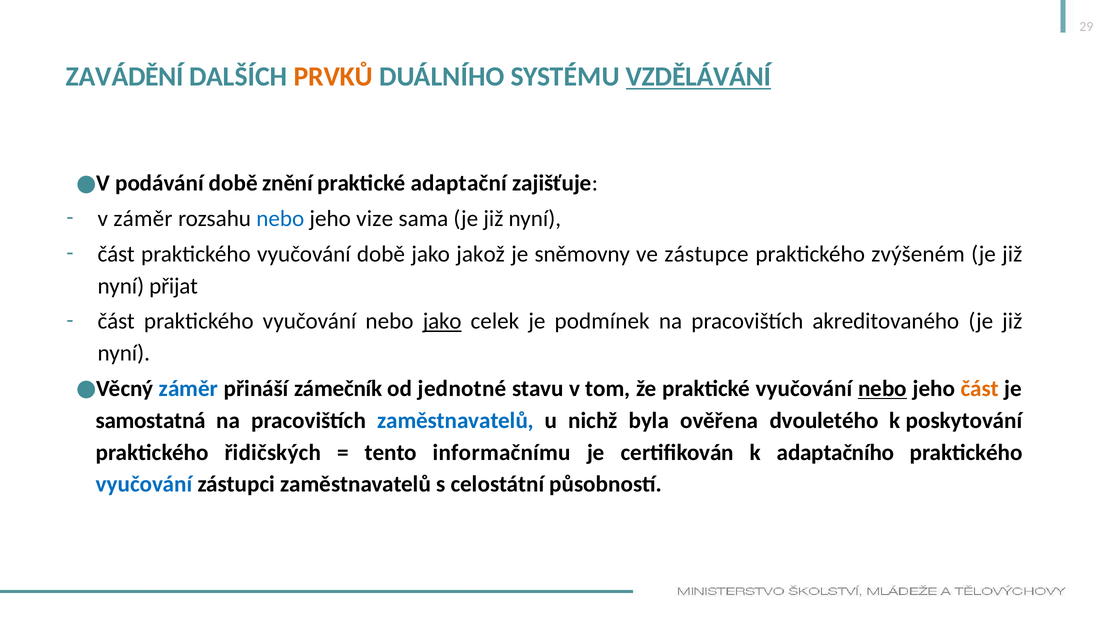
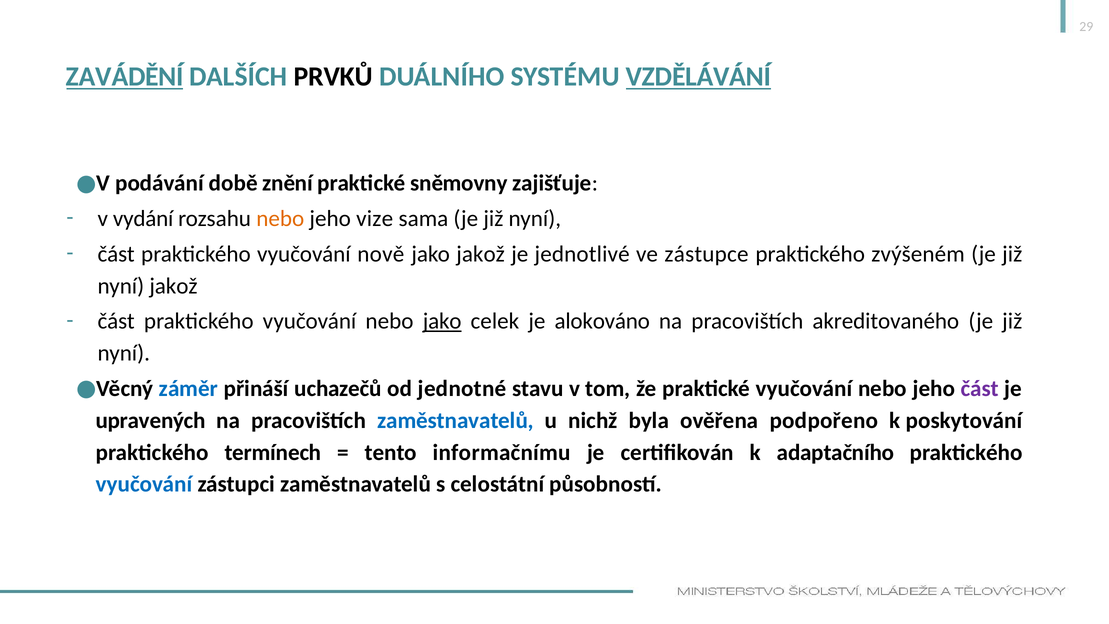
ZAVÁDĚNÍ underline: none -> present
PRVKŮ colour: orange -> black
adaptační: adaptační -> sněmovny
v záměr: záměr -> vydání
nebo at (280, 219) colour: blue -> orange
vyučování době: době -> nově
sněmovny: sněmovny -> jednotlivé
nyní přijat: přijat -> jakož
podmínek: podmínek -> alokováno
zámečník: zámečník -> uchazečů
nebo at (882, 388) underline: present -> none
část at (980, 388) colour: orange -> purple
samostatná: samostatná -> upravených
dvouletého: dvouletého -> podpořeno
řidičských: řidičských -> termínech
